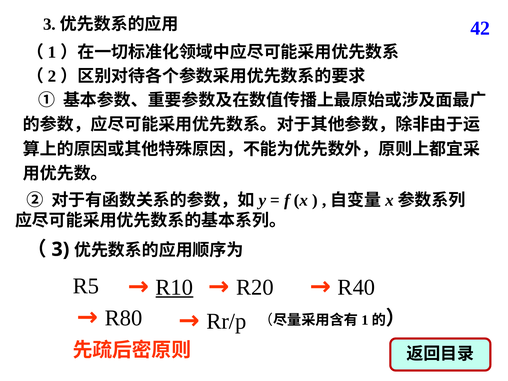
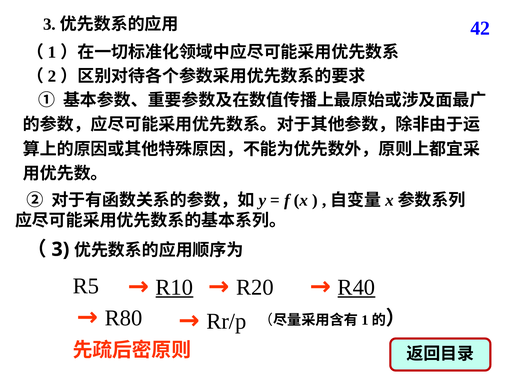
R40 underline: none -> present
